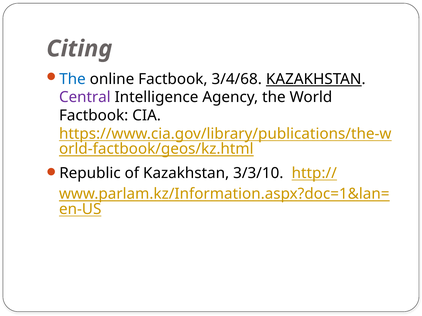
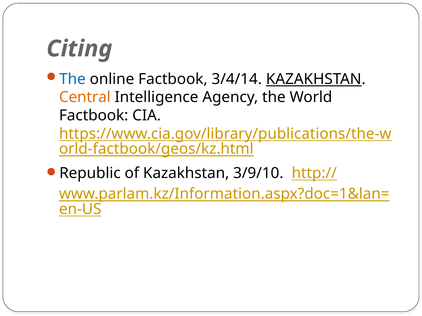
3/4/68: 3/4/68 -> 3/4/14
Central colour: purple -> orange
3/3/10: 3/3/10 -> 3/9/10
